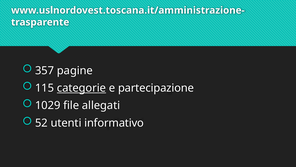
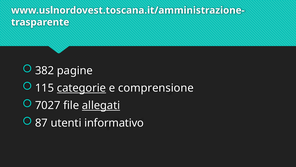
357: 357 -> 382
partecipazione: partecipazione -> comprensione
1029: 1029 -> 7027
allegati underline: none -> present
52: 52 -> 87
